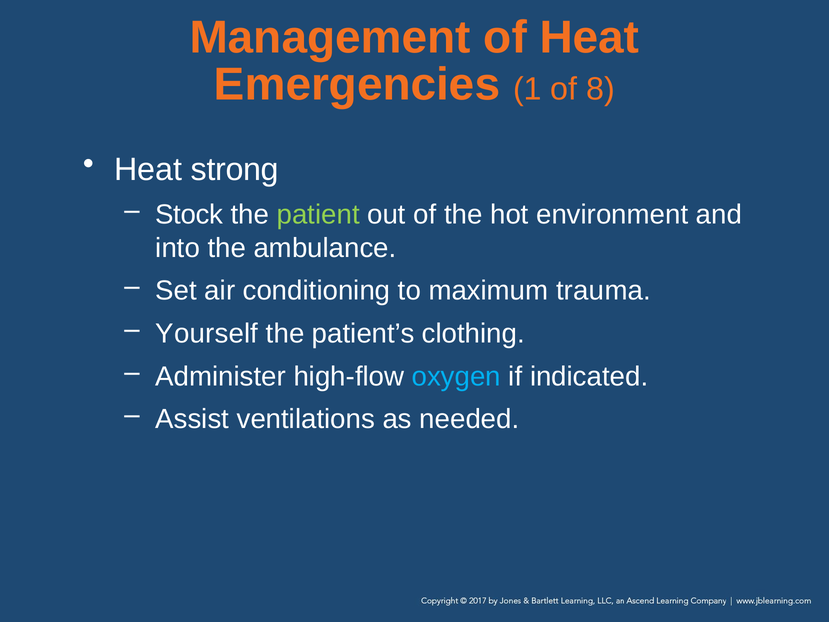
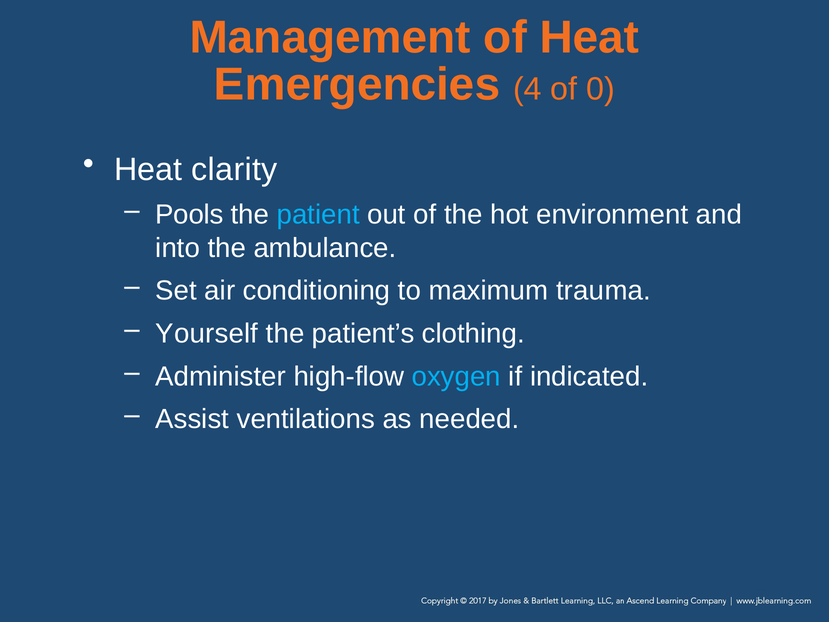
1: 1 -> 4
8: 8 -> 0
strong: strong -> clarity
Stock: Stock -> Pools
patient colour: light green -> light blue
